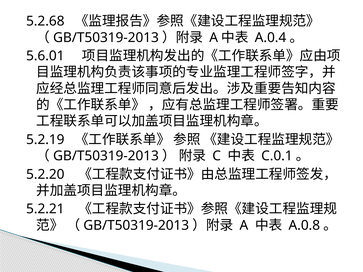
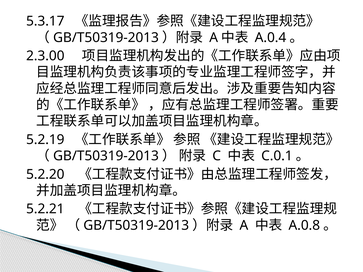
5.2.68: 5.2.68 -> 5.3.17
5.6.01: 5.6.01 -> 2.3.00
